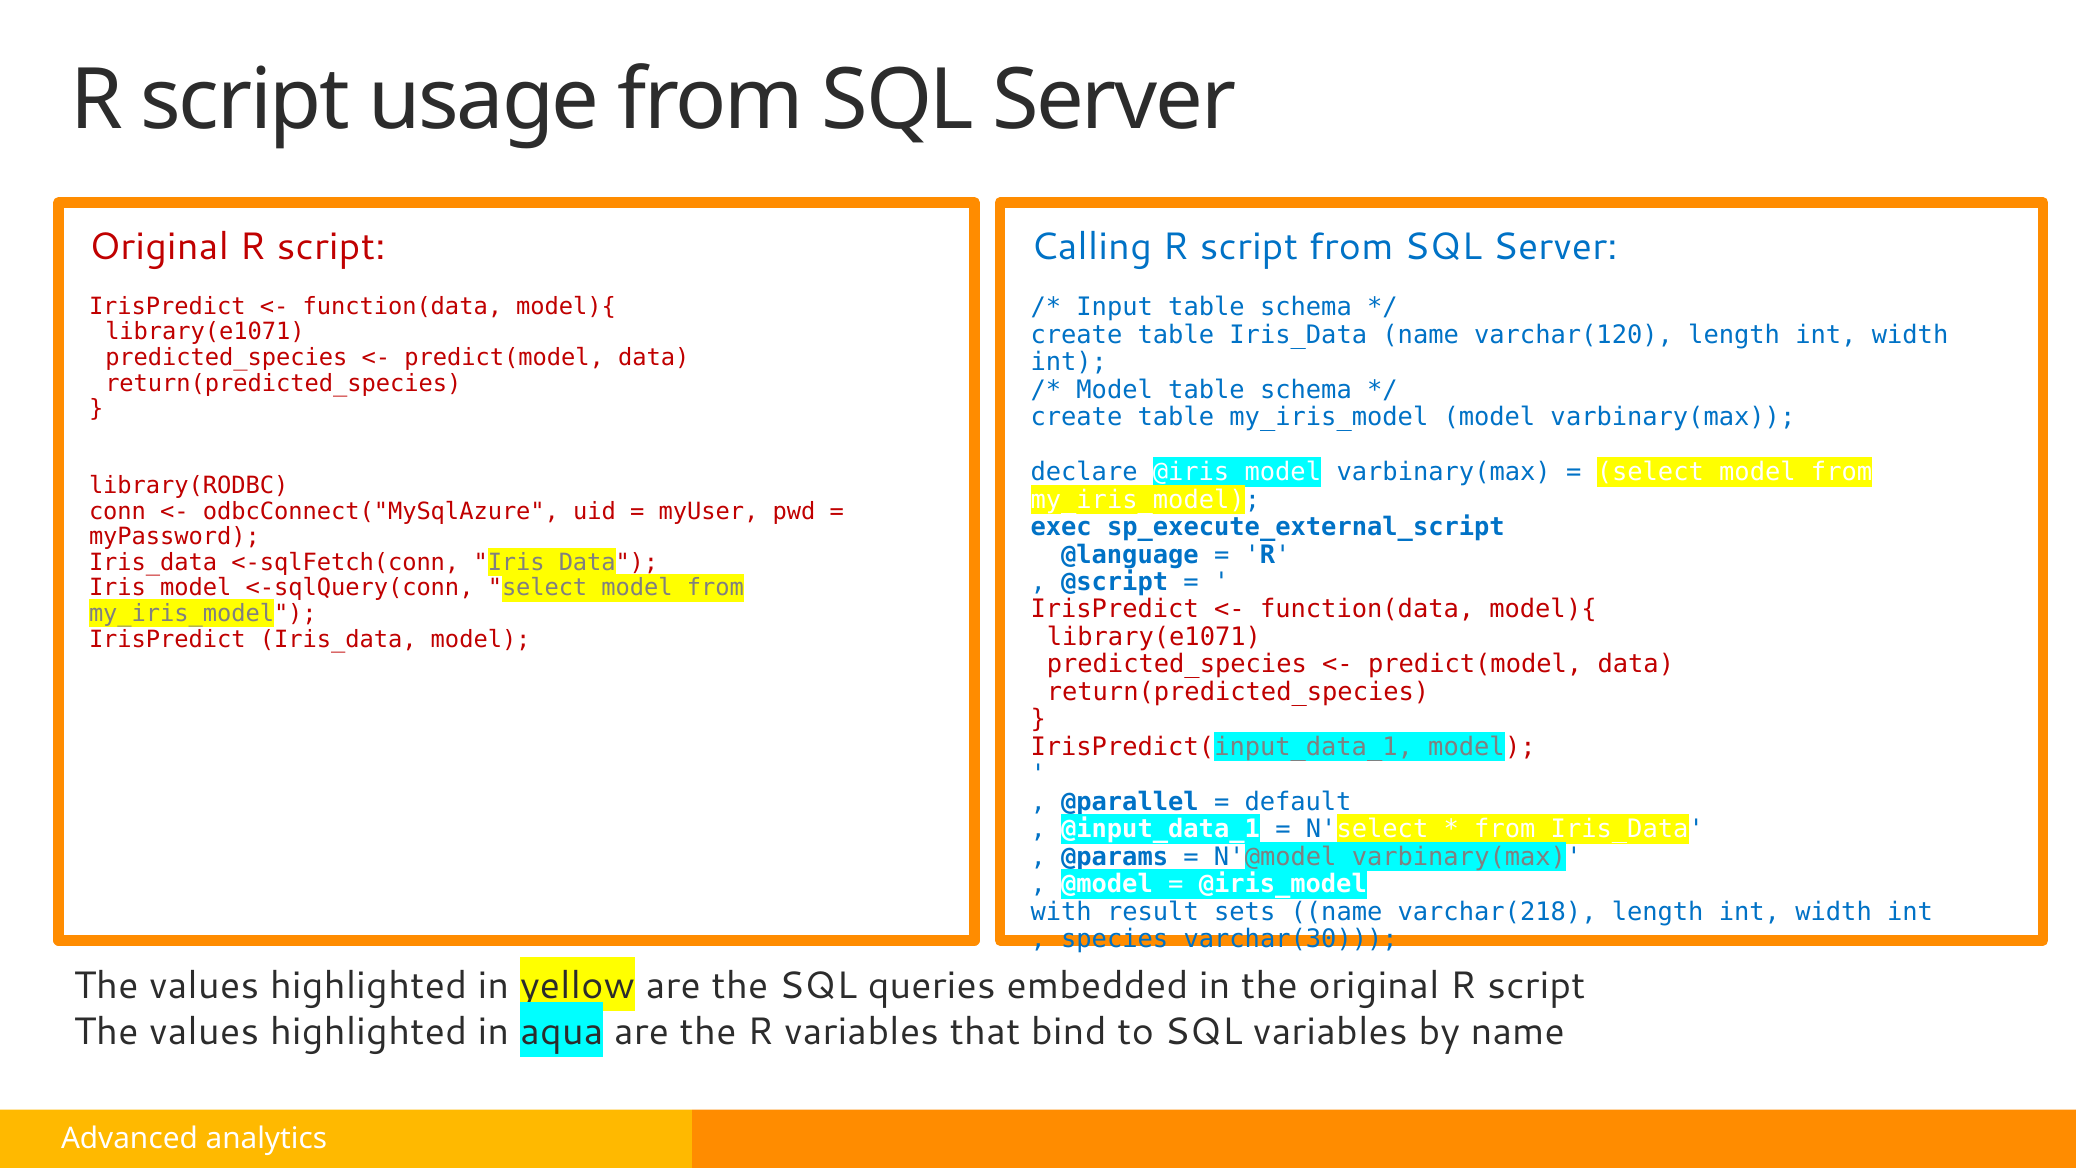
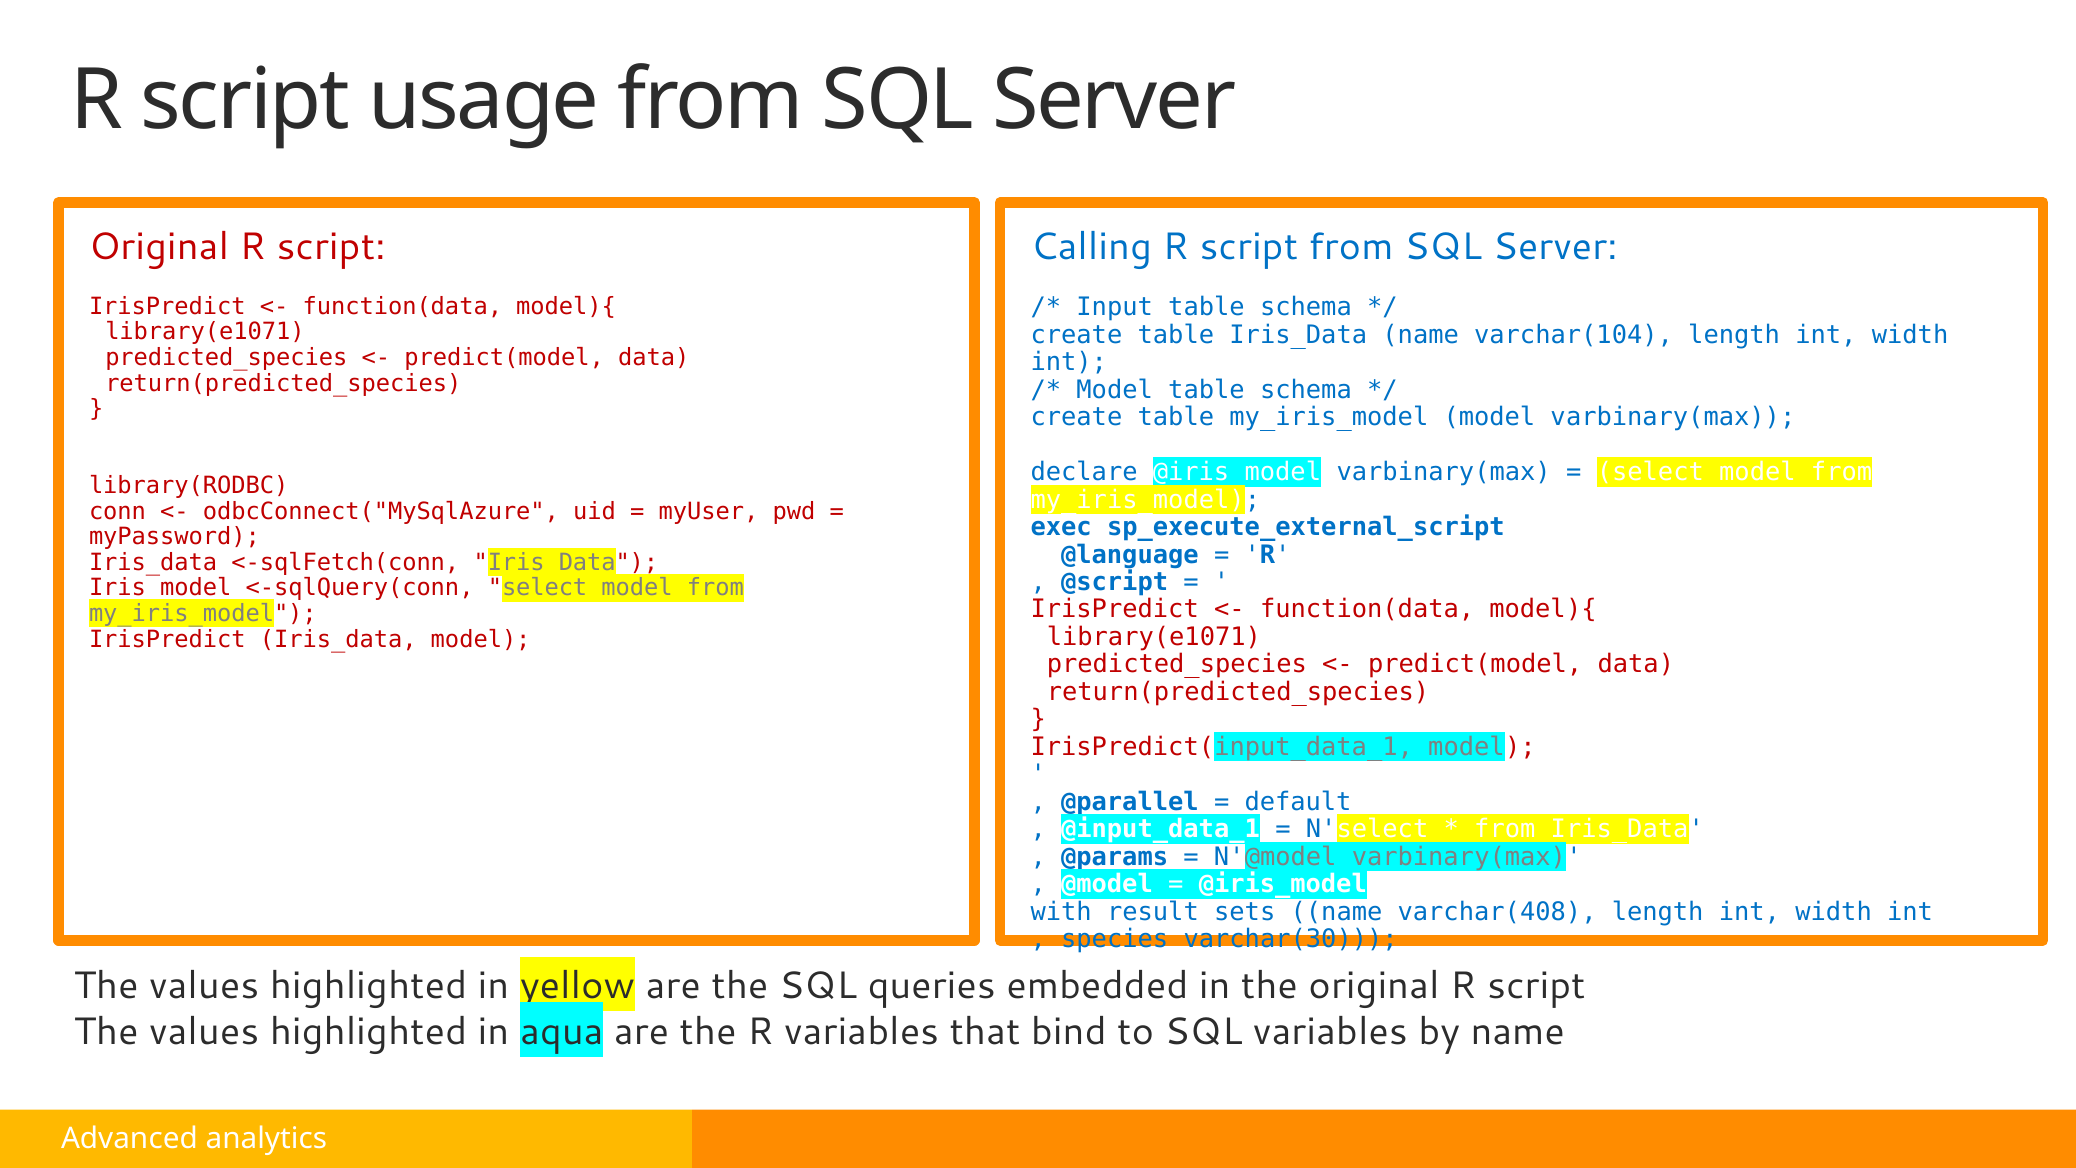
varchar(120: varchar(120 -> varchar(104
varchar(218: varchar(218 -> varchar(408
